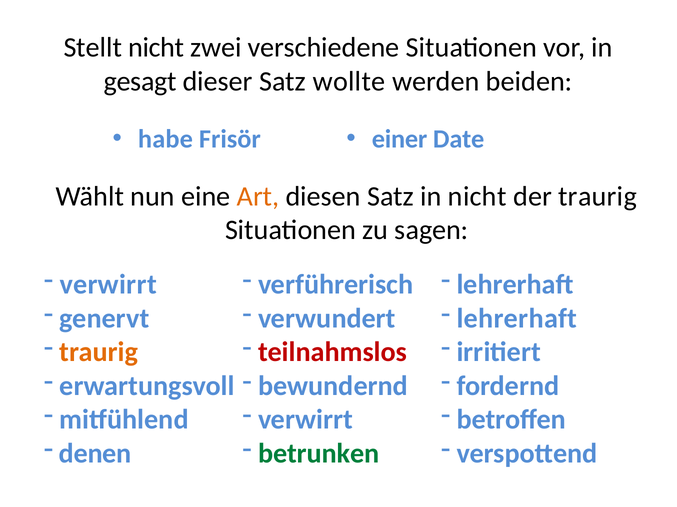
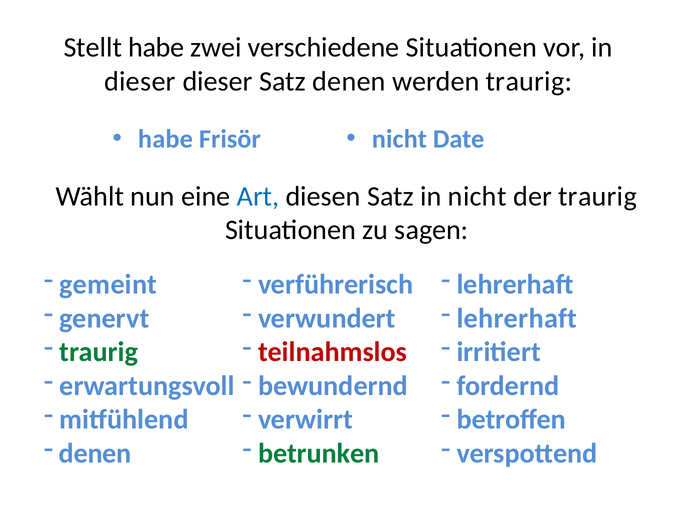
Stellt nicht: nicht -> habe
gesagt at (140, 82): gesagt -> dieser
Satz wollte: wollte -> denen
werden beiden: beiden -> traurig
einer at (400, 139): einer -> nicht
Art colour: orange -> blue
verwirrt at (108, 285): verwirrt -> gemeint
traurig at (99, 353) colour: orange -> green
